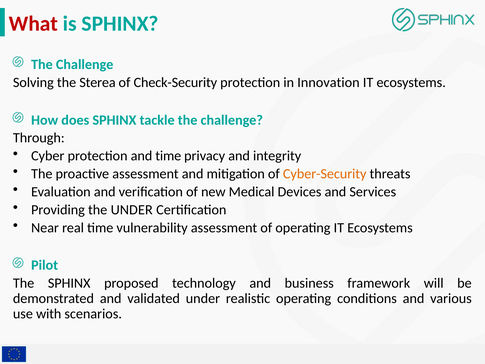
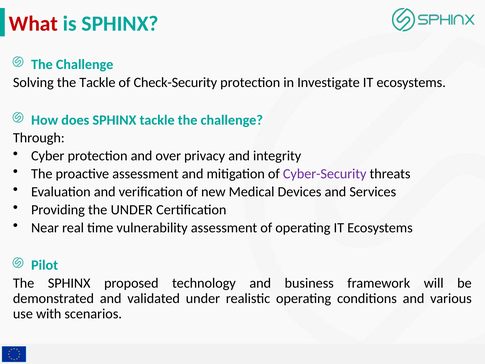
the Sterea: Sterea -> Tackle
Innovation: Innovation -> Investigate
and time: time -> over
Cyber-Security colour: orange -> purple
